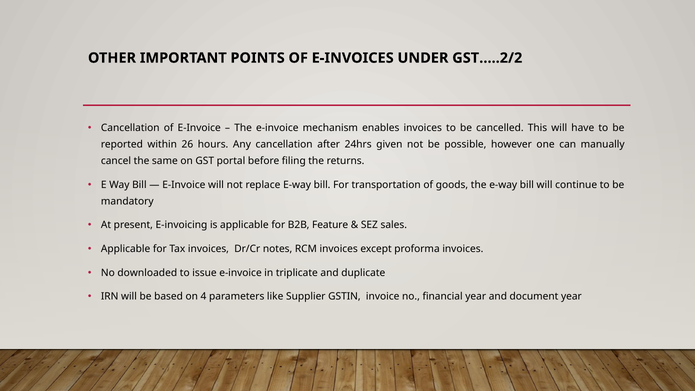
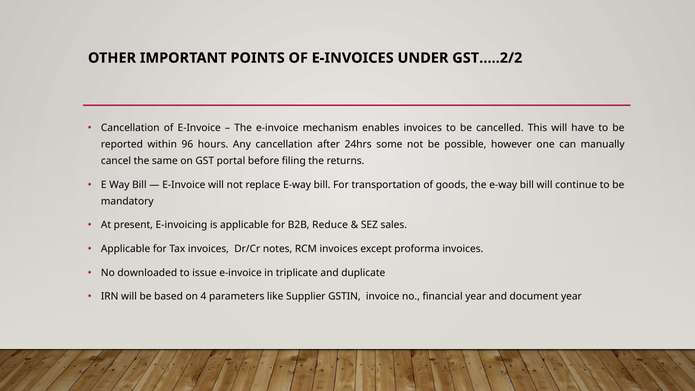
26: 26 -> 96
given: given -> some
Feature: Feature -> Reduce
